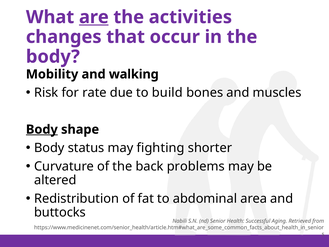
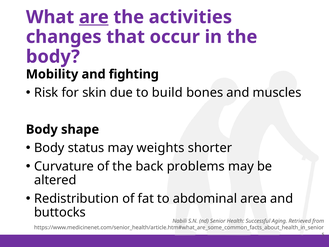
walking: walking -> fighting
rate: rate -> skin
Body at (42, 129) underline: present -> none
fighting: fighting -> weights
